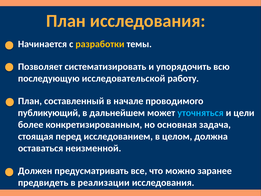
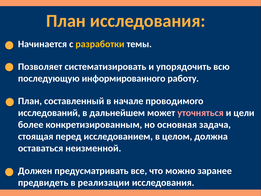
исследовательской: исследовательской -> информированного
публикующий: публикующий -> исследований
уточняться colour: light blue -> pink
